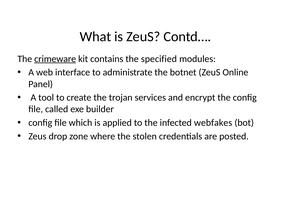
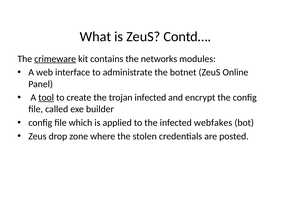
specified: specified -> networks
tool underline: none -> present
trojan services: services -> infected
